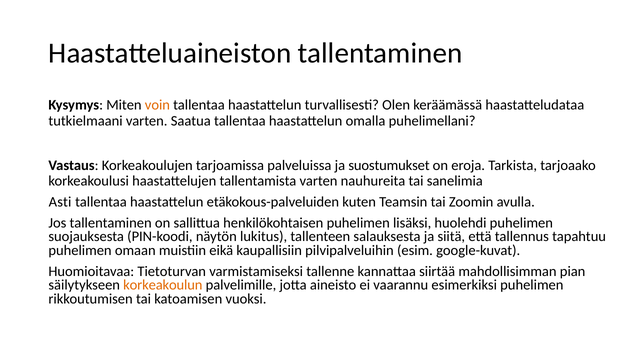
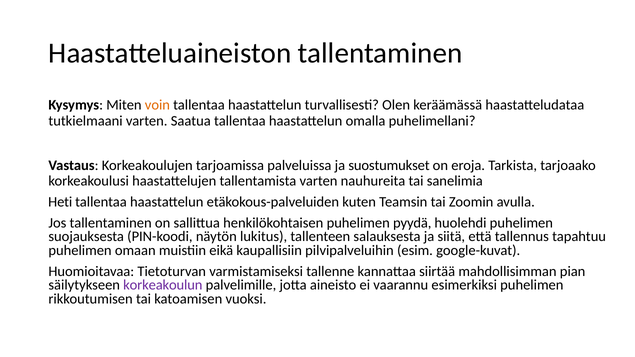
Asti: Asti -> Heti
lisäksi: lisäksi -> pyydä
korkeakoulun colour: orange -> purple
